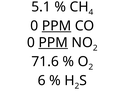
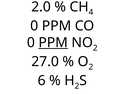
5.1: 5.1 -> 2.0
PPM at (57, 26) underline: present -> none
71.6: 71.6 -> 27.0
